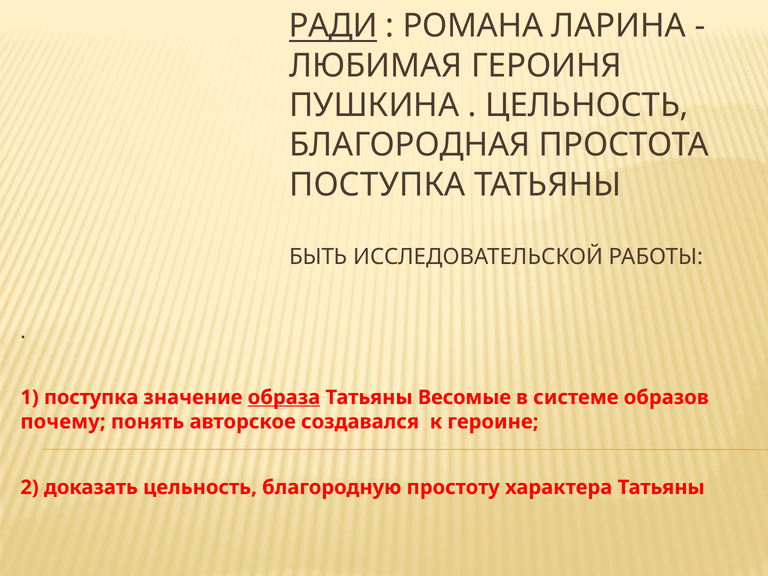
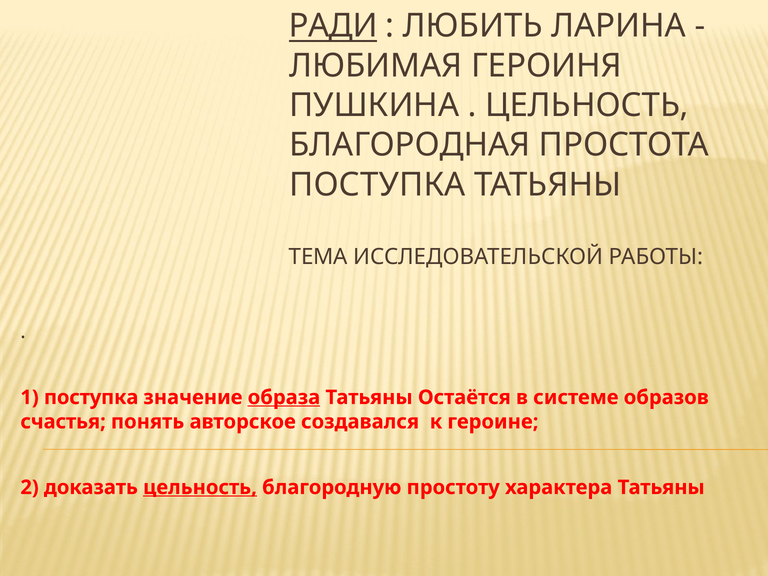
РОМАНА: РОМАНА -> ЛЮБИТЬ
БЫТЬ: БЫТЬ -> ТЕМА
Весомые: Весомые -> Остаётся
почему: почему -> счастья
цельность at (200, 487) underline: none -> present
